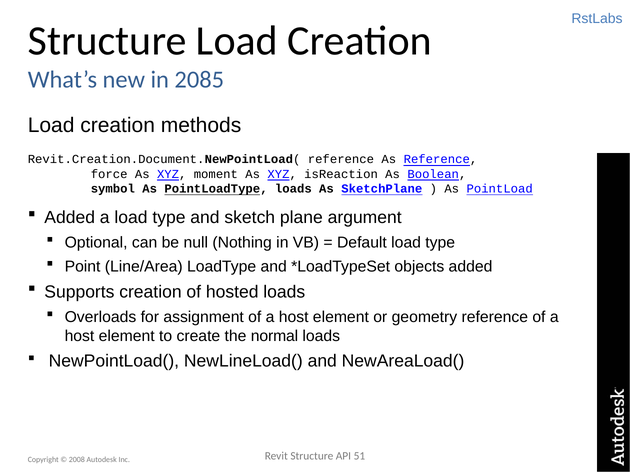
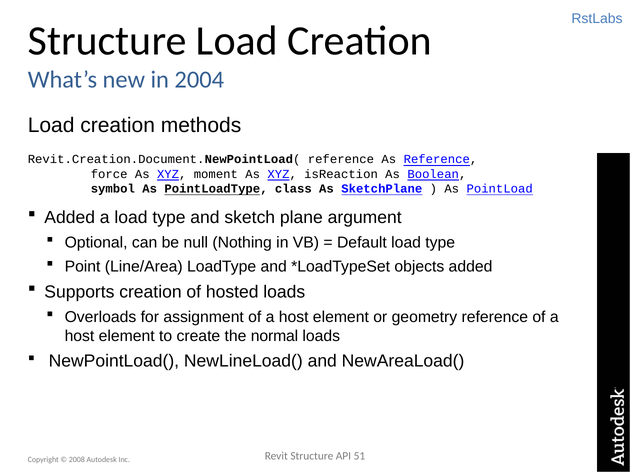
2085: 2085 -> 2004
PointLoadType loads: loads -> class
